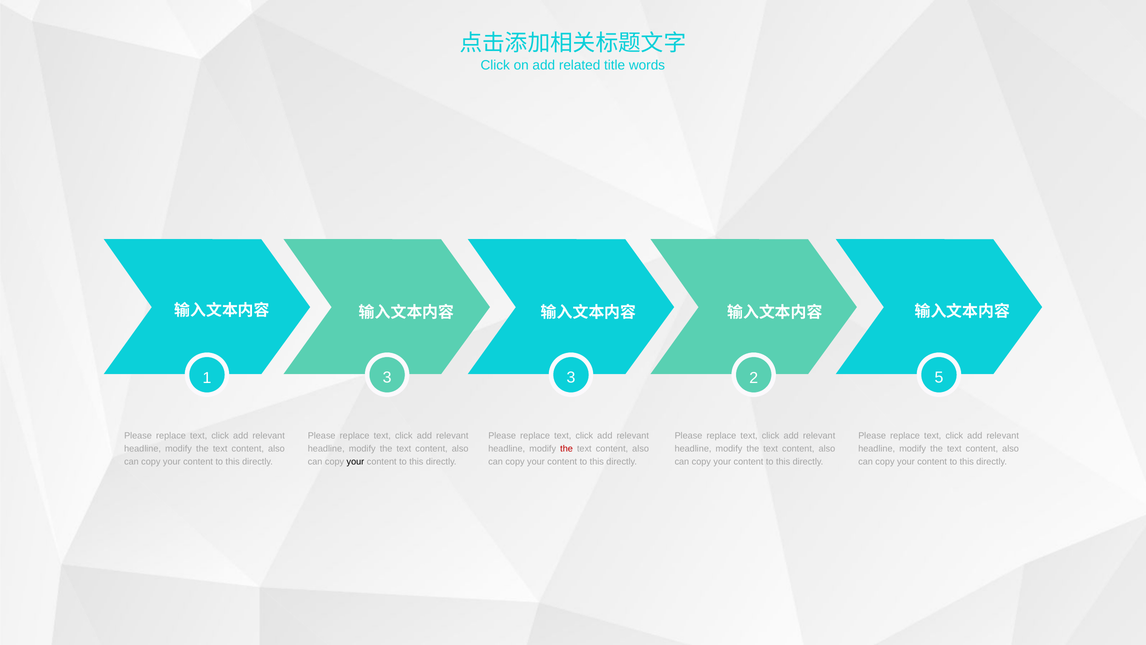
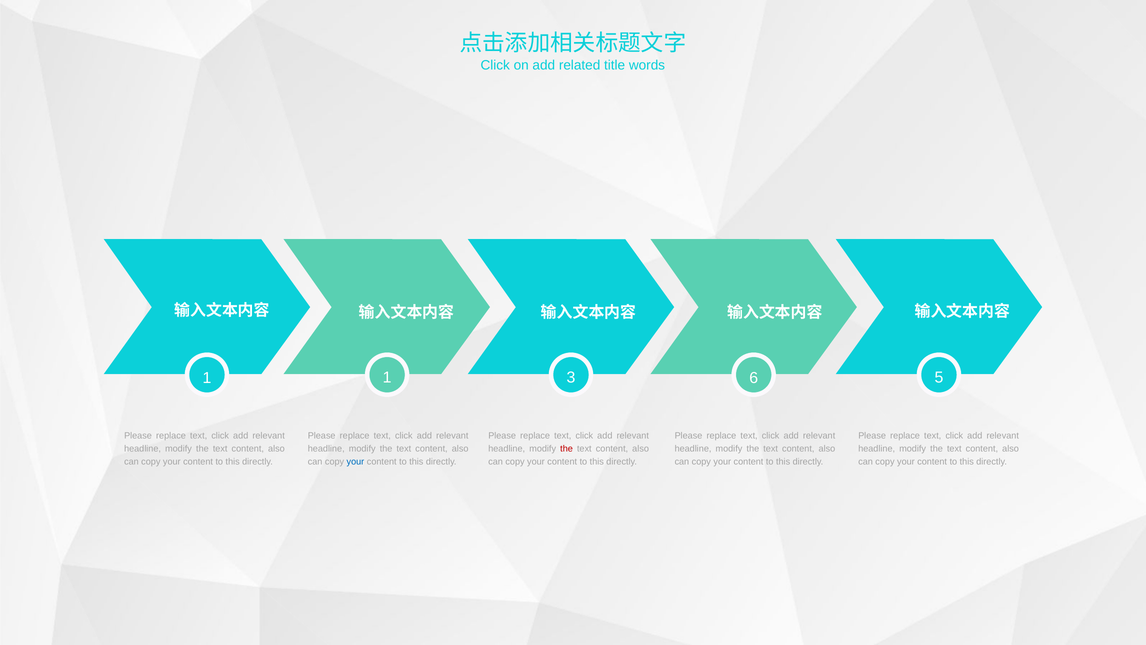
1 3: 3 -> 1
2: 2 -> 6
your at (355, 461) colour: black -> blue
